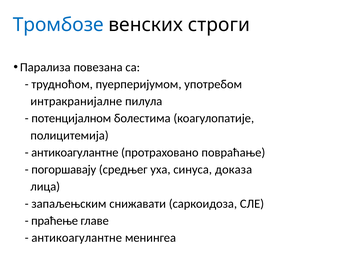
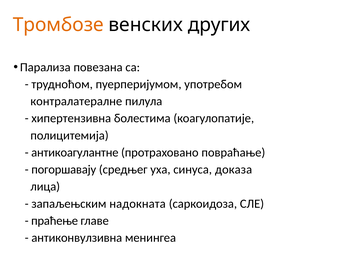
Тромбозе colour: blue -> orange
строги: строги -> других
интракранијалне: интракранијалне -> контралатералне
потенцијалном: потенцијалном -> хипертензивна
снижавати: снижавати -> надокната
антикоагулантне at (77, 238): антикоагулантне -> антиконвулзивна
